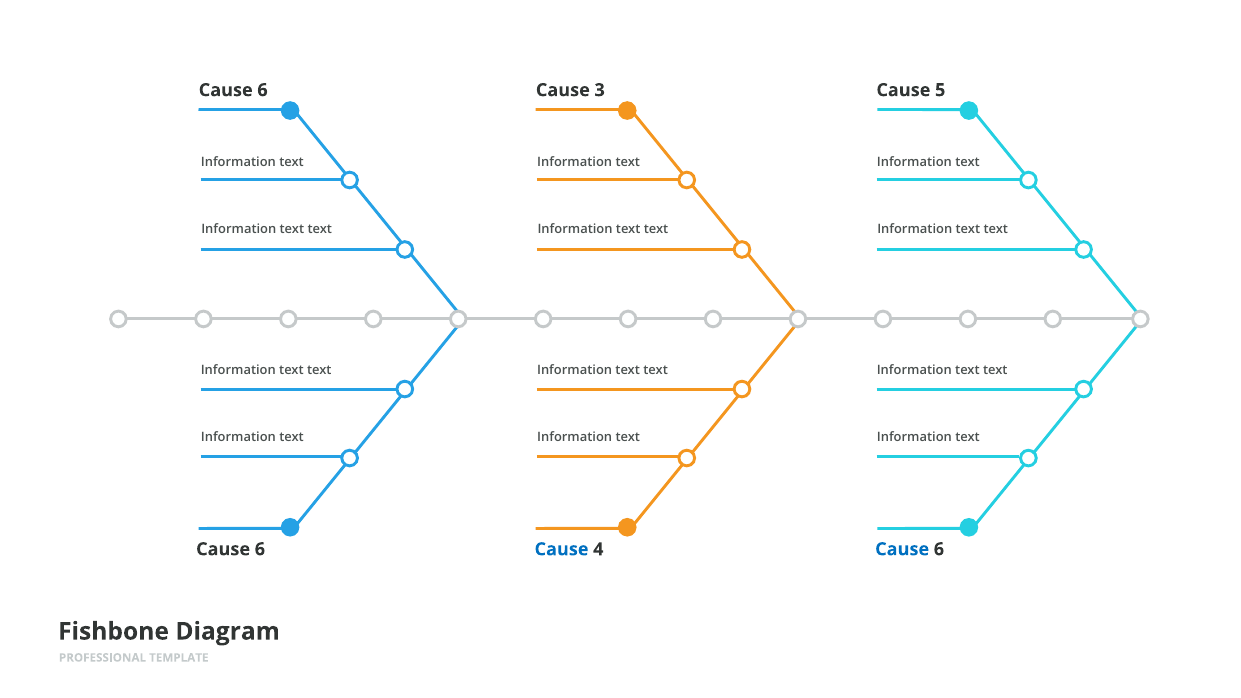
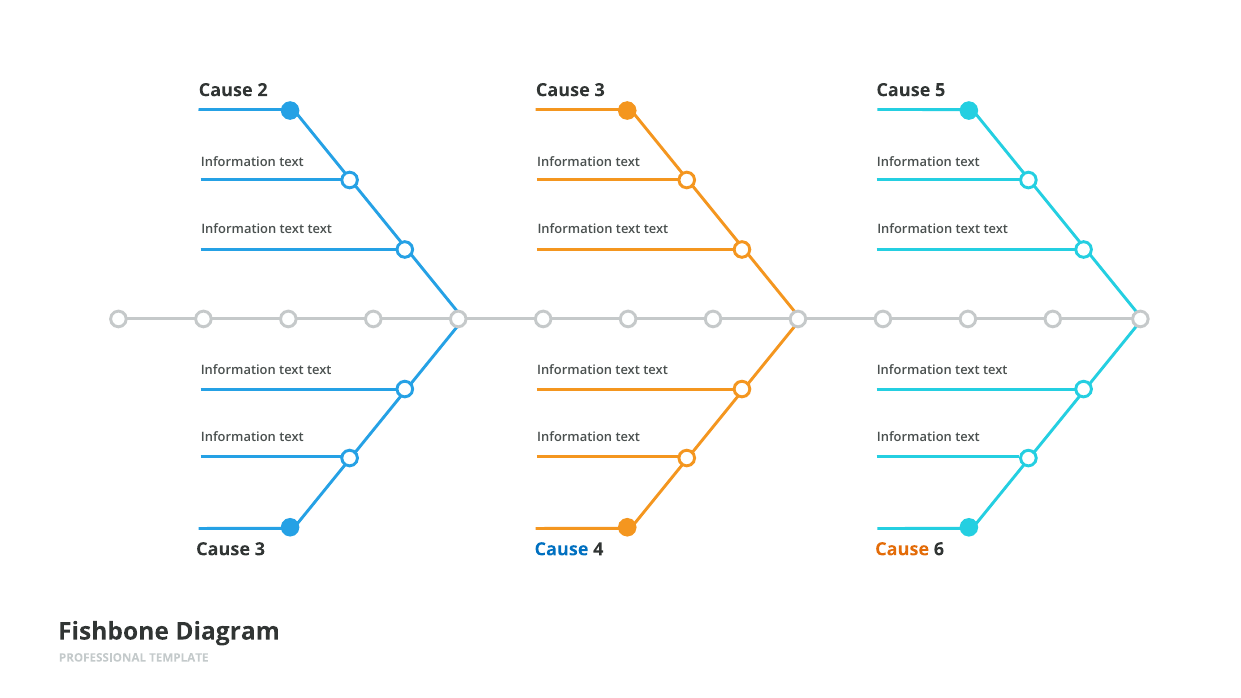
6 at (263, 90): 6 -> 2
6 at (260, 549): 6 -> 3
Cause at (902, 549) colour: blue -> orange
